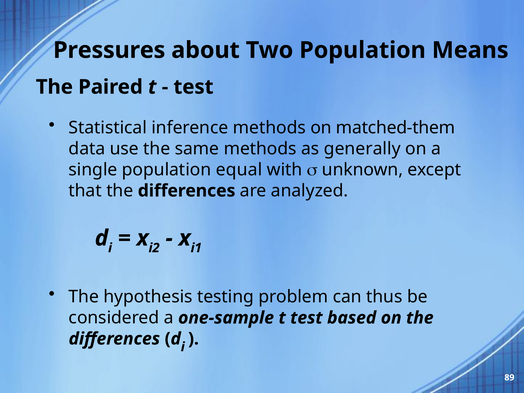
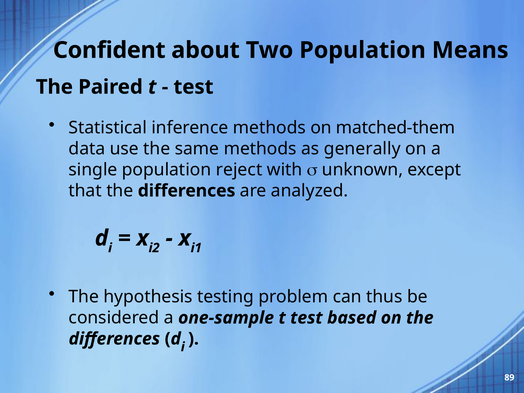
Pressures: Pressures -> Confident
equal: equal -> reject
